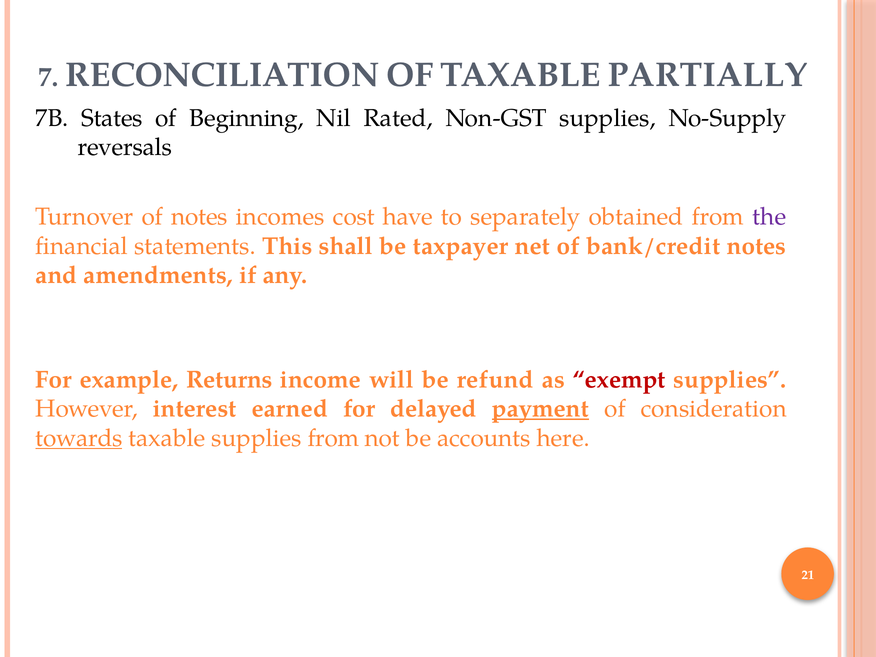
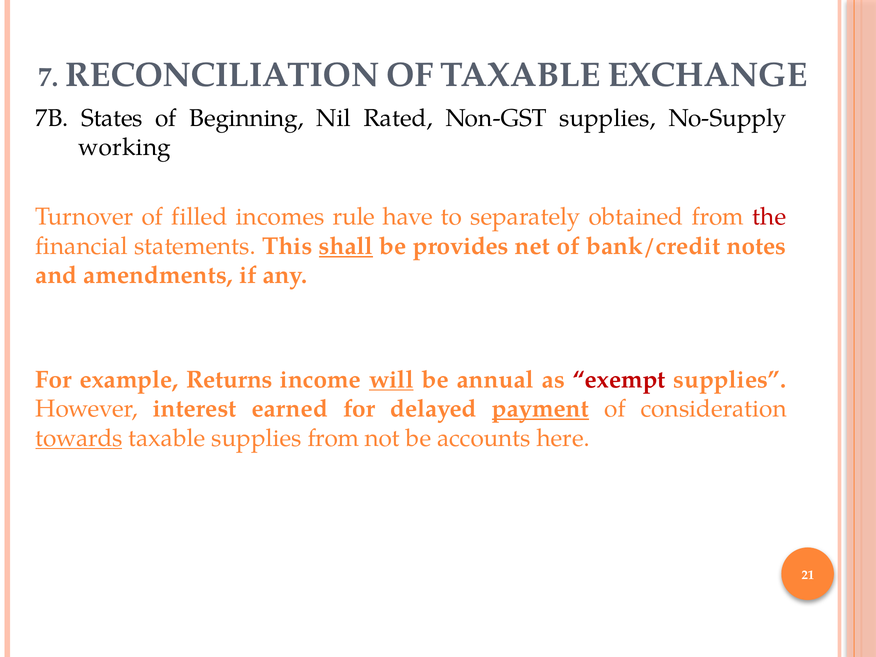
PARTIALLY: PARTIALLY -> EXCHANGE
reversals: reversals -> working
of notes: notes -> filled
cost: cost -> rule
the colour: purple -> red
shall underline: none -> present
taxpayer: taxpayer -> provides
will underline: none -> present
refund: refund -> annual
